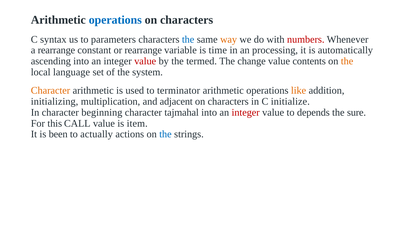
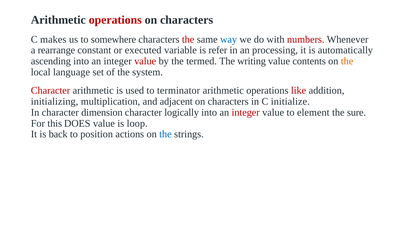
operations at (115, 20) colour: blue -> red
syntax: syntax -> makes
parameters: parameters -> somewhere
the at (188, 39) colour: blue -> red
way colour: orange -> blue
or rearrange: rearrange -> executed
time: time -> refer
change: change -> writing
Character at (51, 90) colour: orange -> red
like colour: orange -> red
beginning: beginning -> dimension
tajmahal: tajmahal -> logically
depends: depends -> element
CALL: CALL -> DOES
item: item -> loop
been: been -> back
actually: actually -> position
